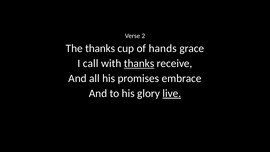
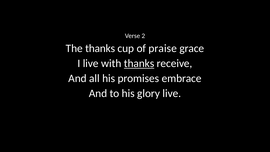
hands: hands -> praise
I call: call -> live
live at (172, 93) underline: present -> none
